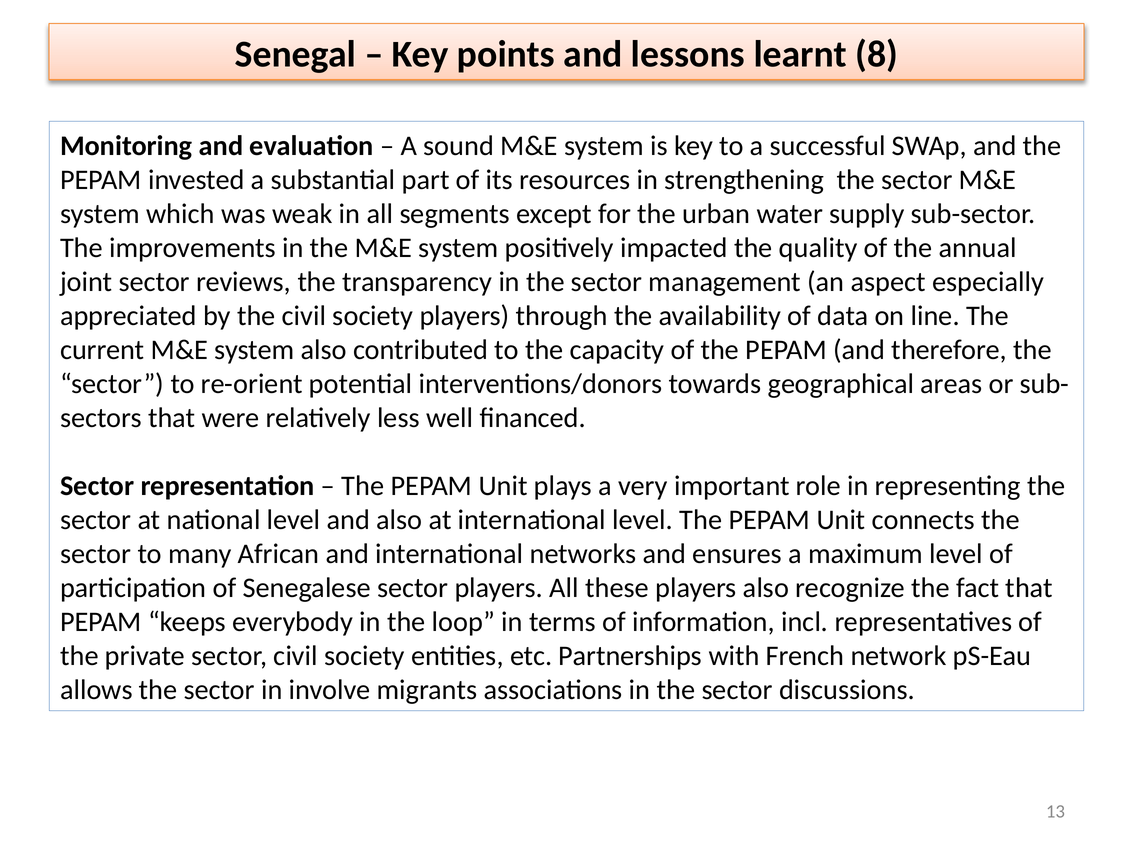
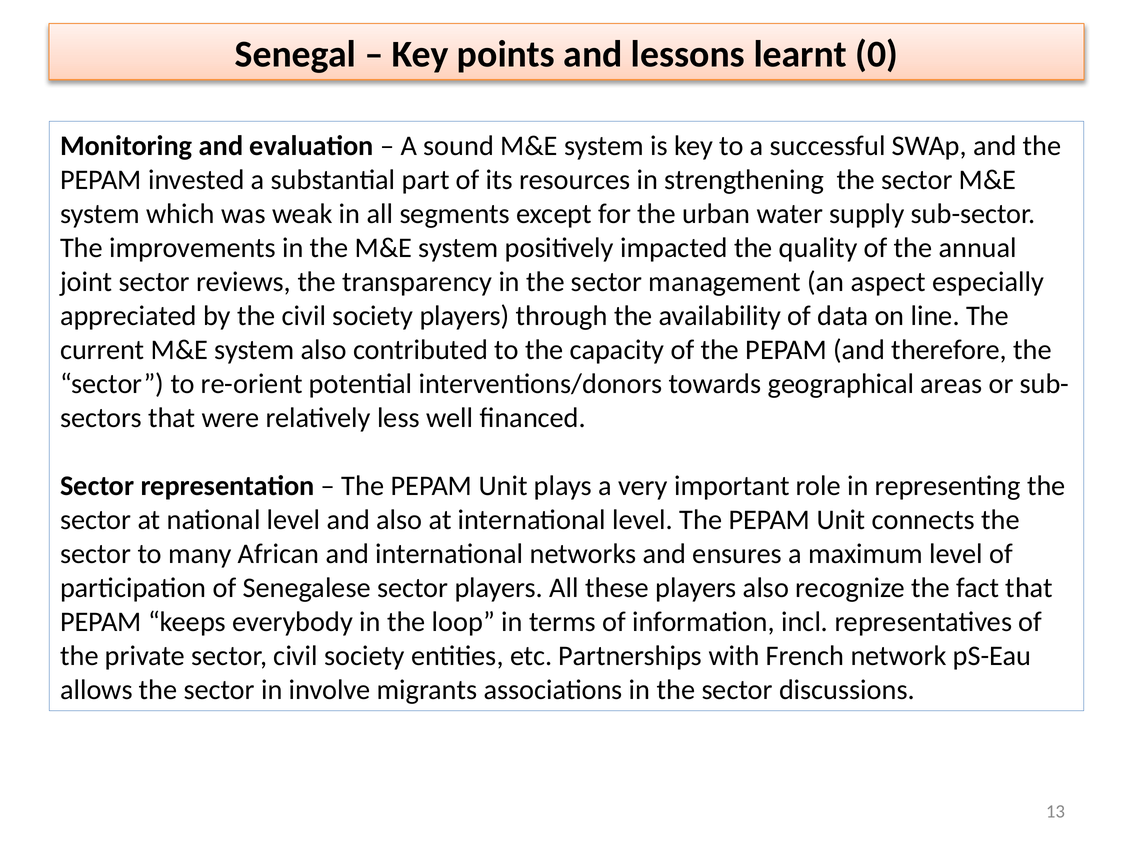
8: 8 -> 0
